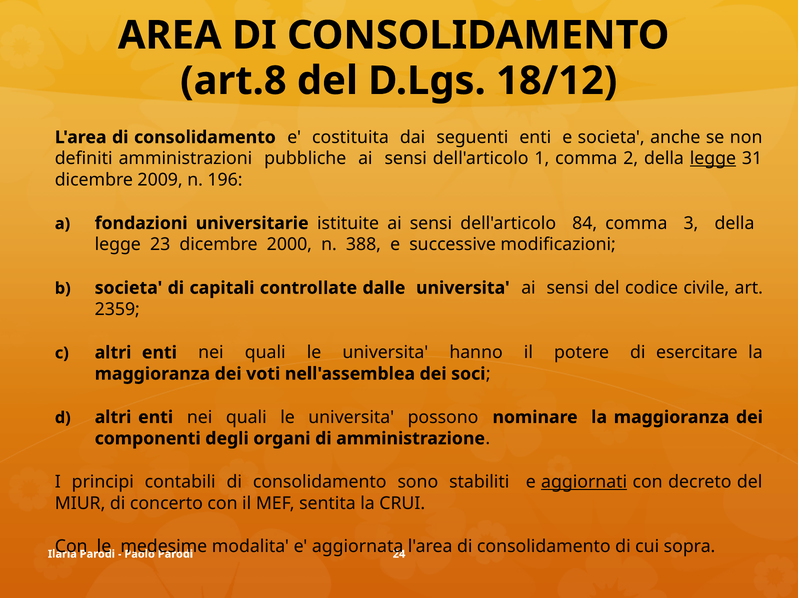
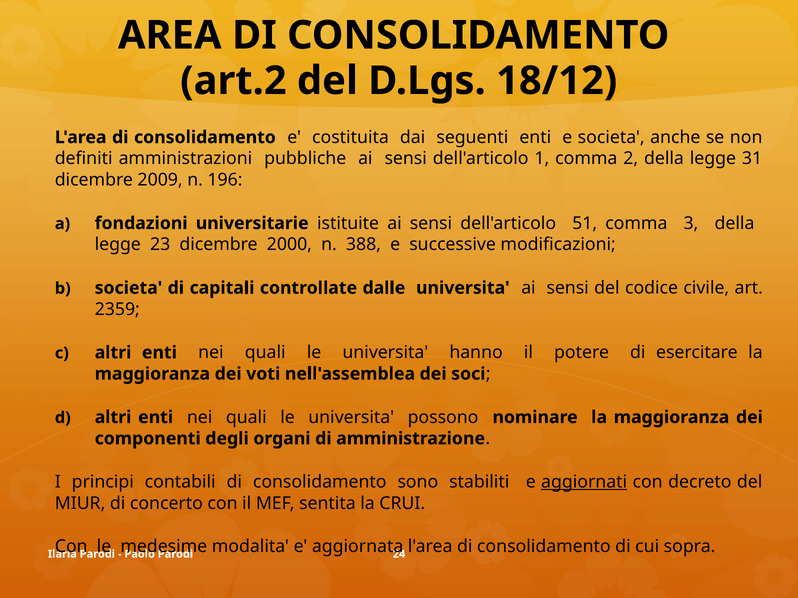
art.8: art.8 -> art.2
legge at (713, 159) underline: present -> none
84: 84 -> 51
